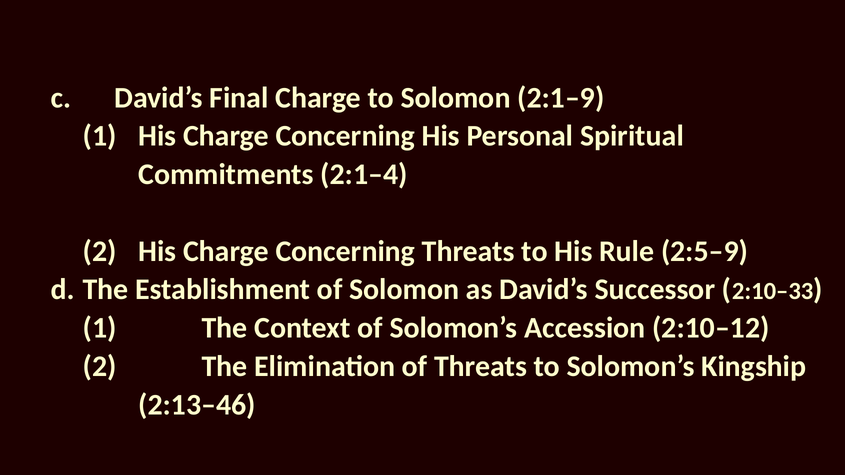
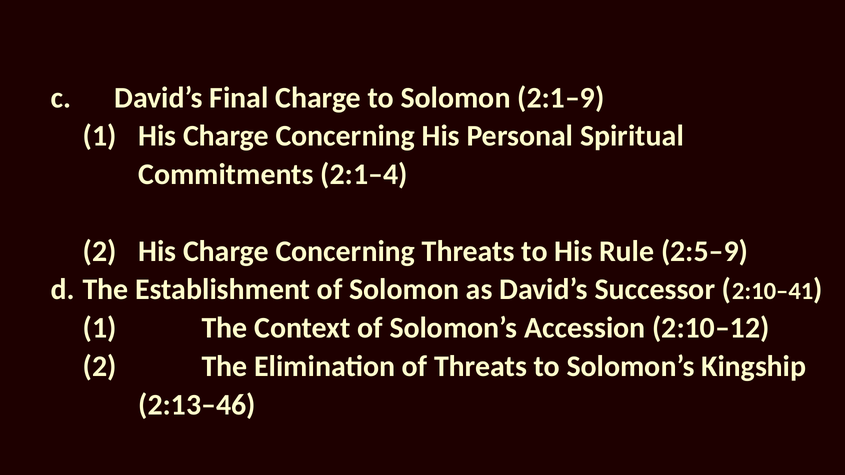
2:10–33: 2:10–33 -> 2:10–41
